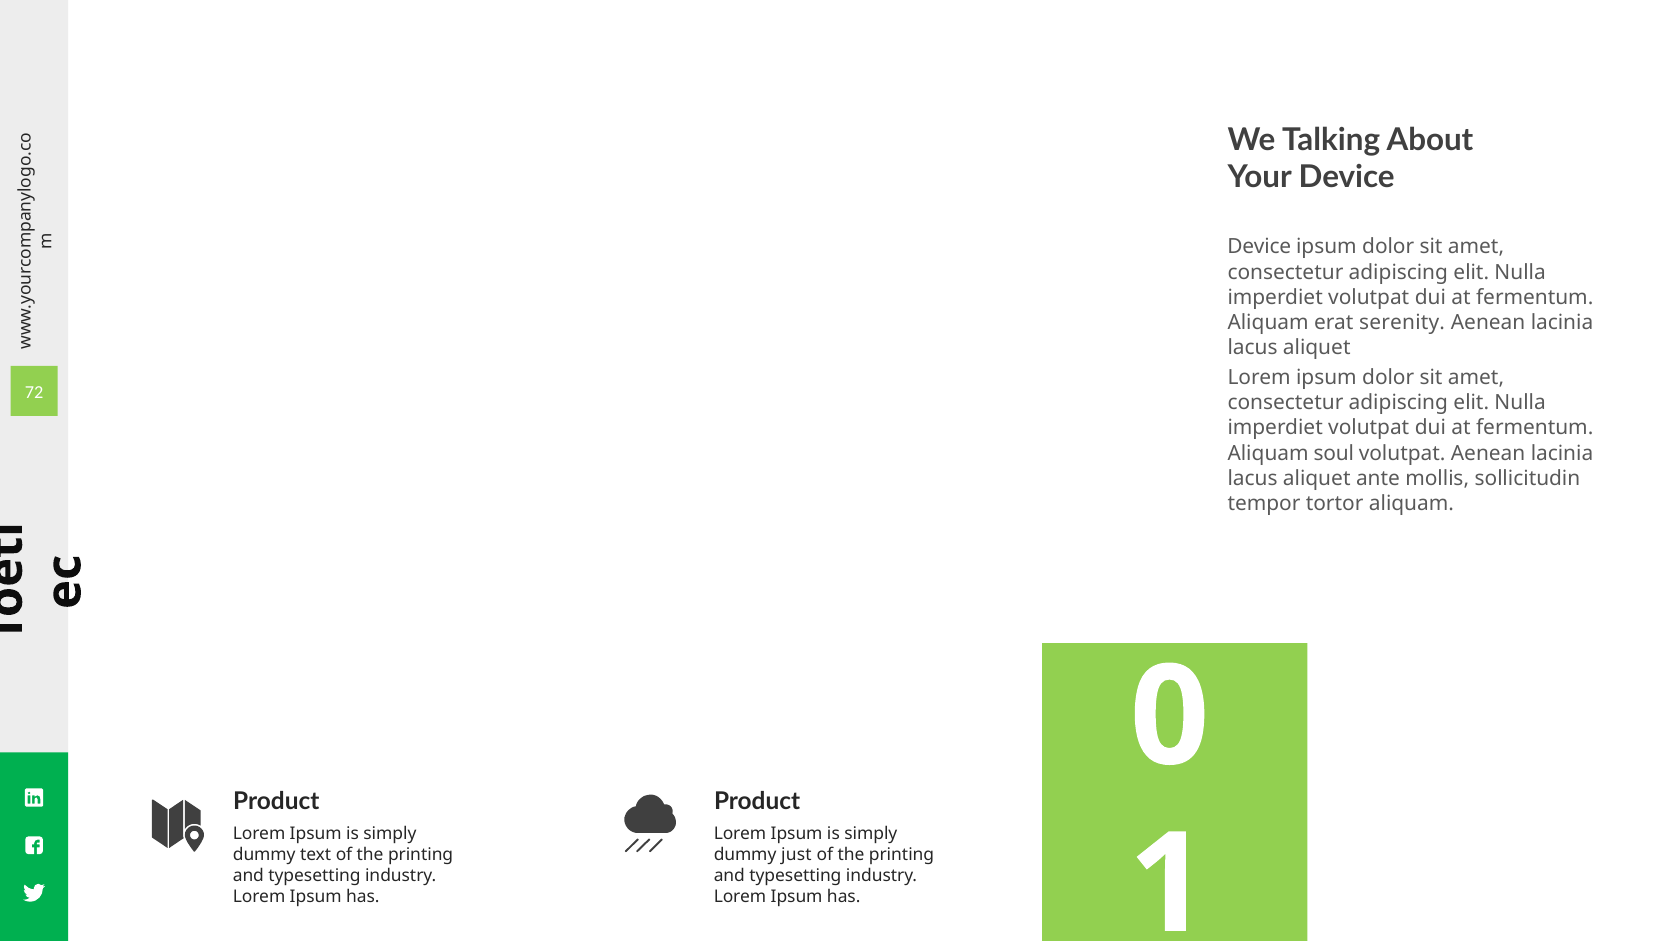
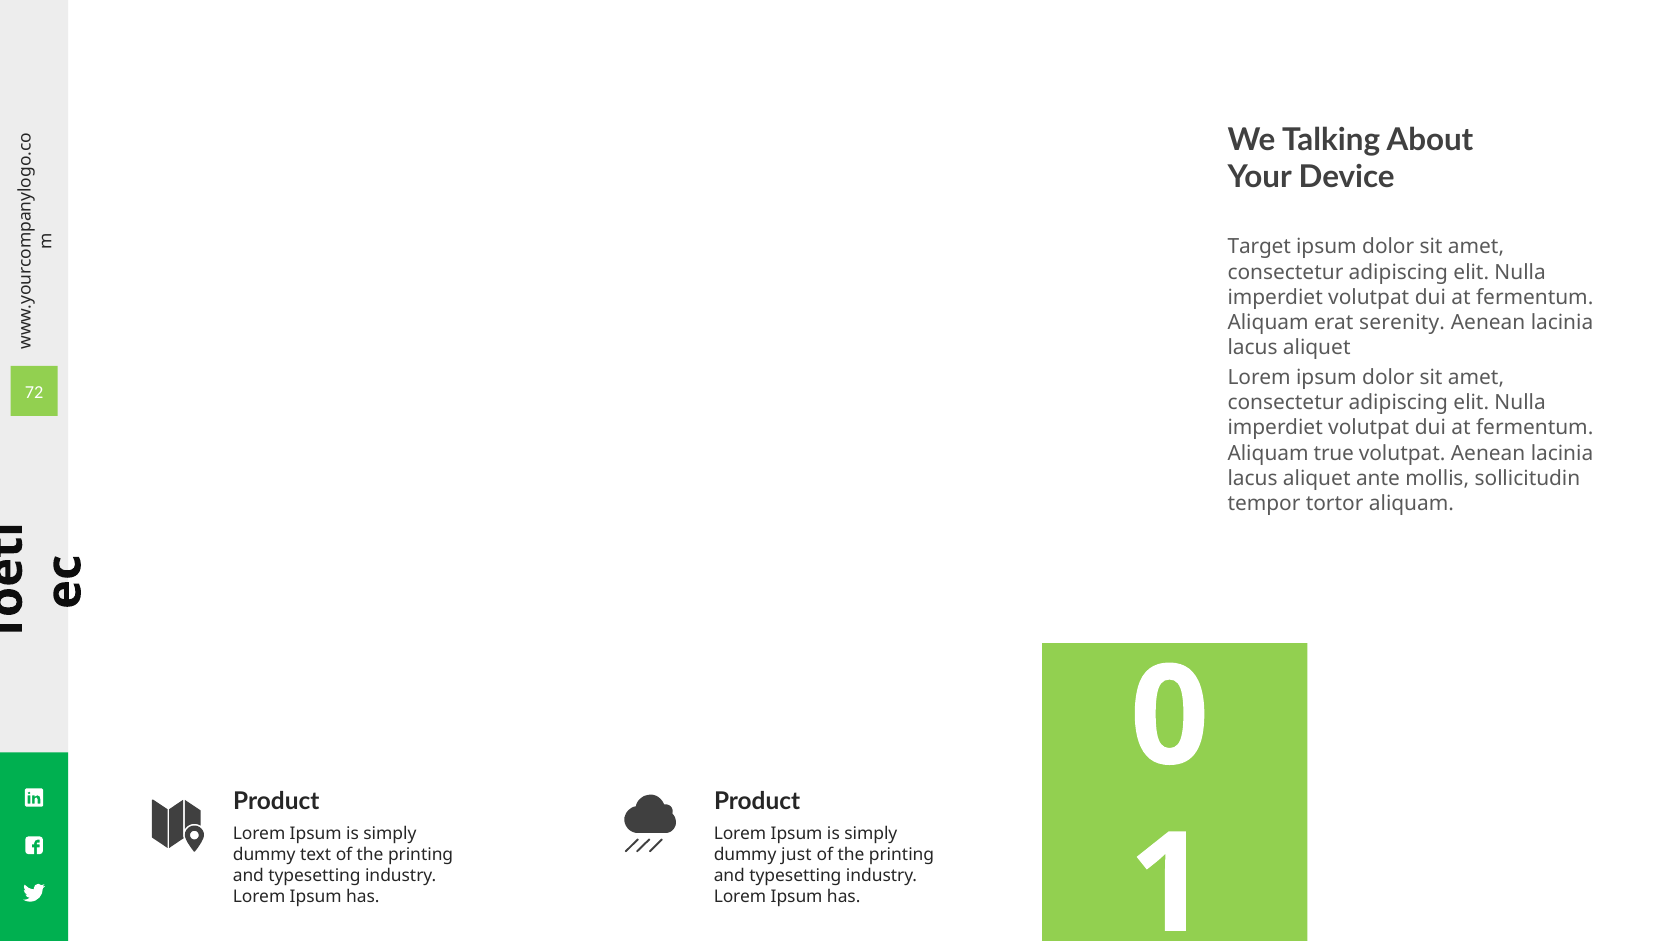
Device at (1259, 247): Device -> Target
soul: soul -> true
